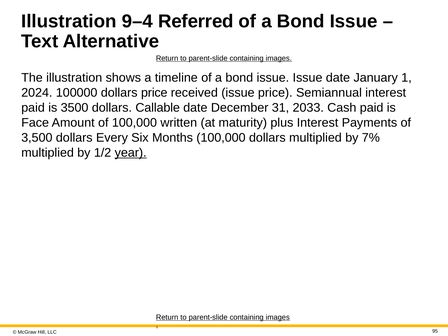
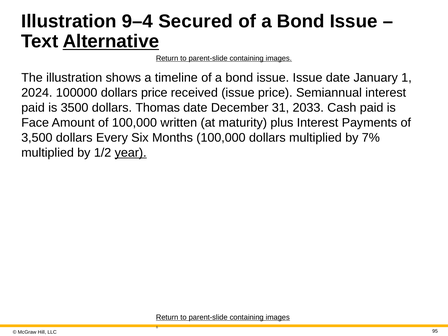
Referred: Referred -> Secured
Alternative underline: none -> present
Callable: Callable -> Thomas
